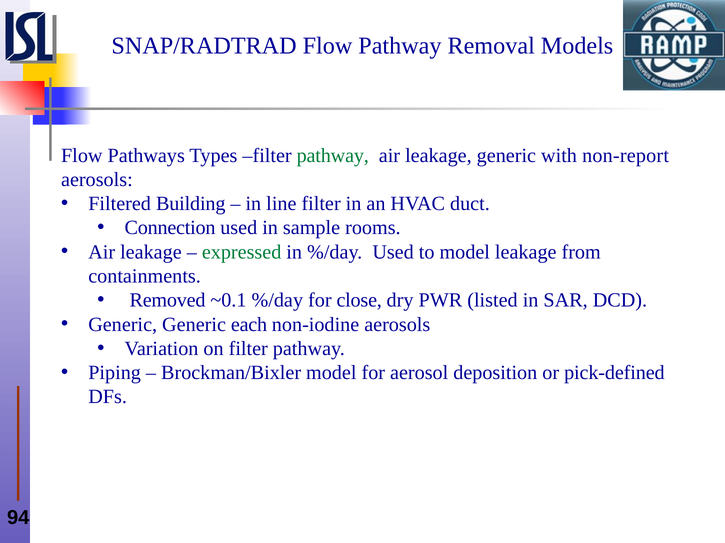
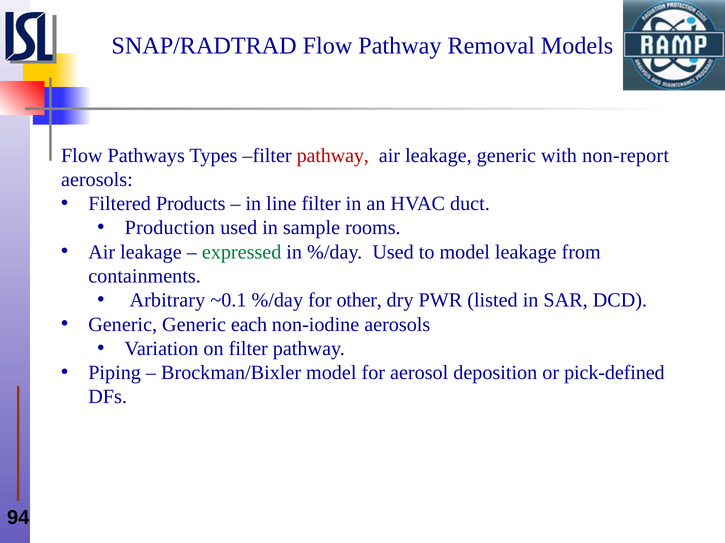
pathway at (333, 156) colour: green -> red
Building: Building -> Products
Connection: Connection -> Production
Removed: Removed -> Arbitrary
close: close -> other
